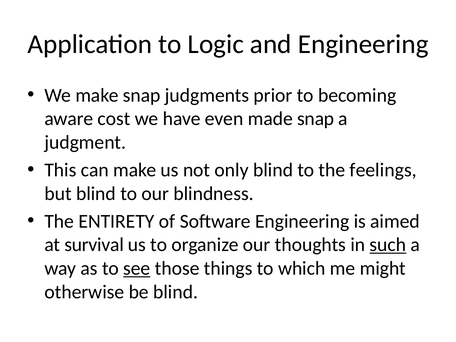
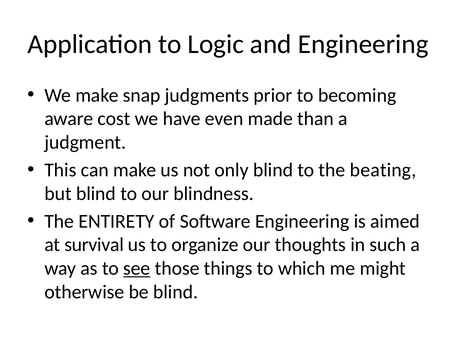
made snap: snap -> than
feelings: feelings -> beating
such underline: present -> none
